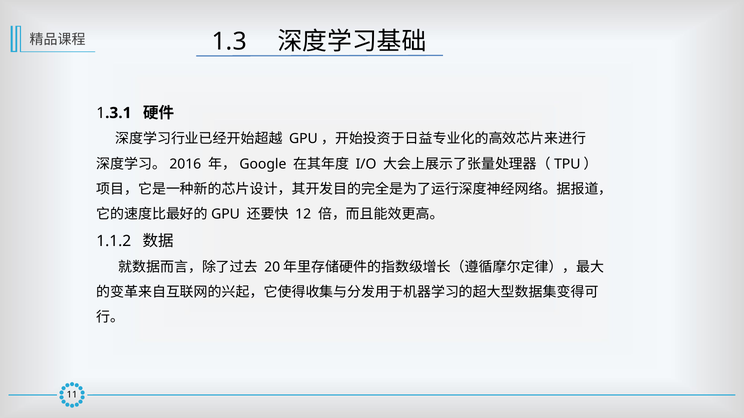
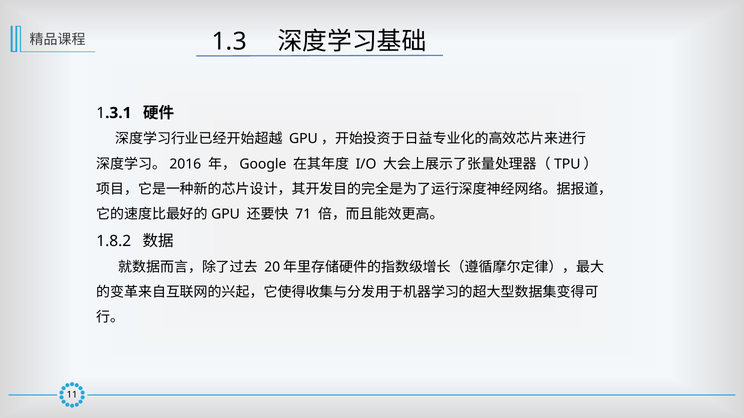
12: 12 -> 71
1.1.2: 1.1.2 -> 1.8.2
